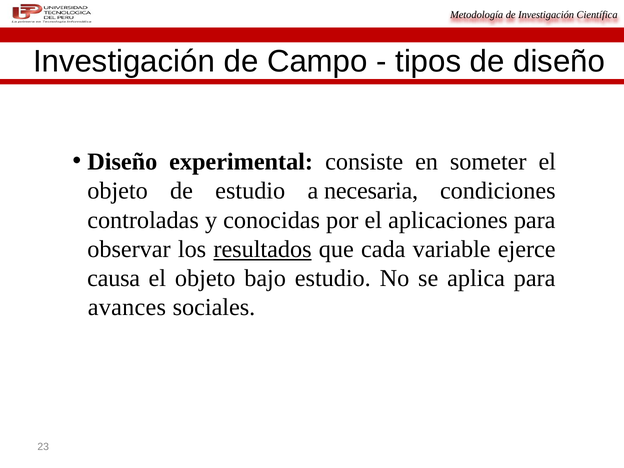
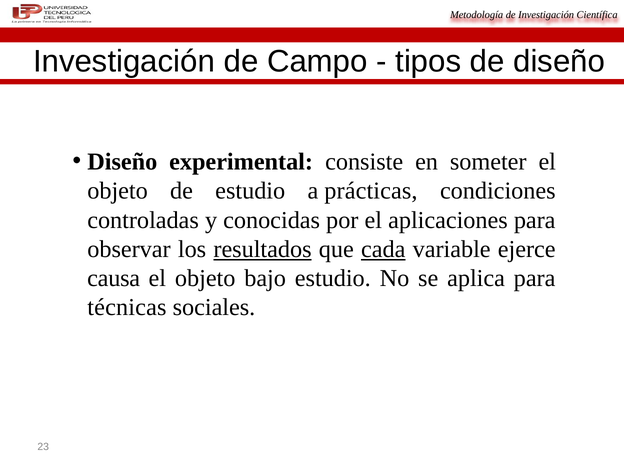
necesaria: necesaria -> prácticas
cada underline: none -> present
avances: avances -> técnicas
